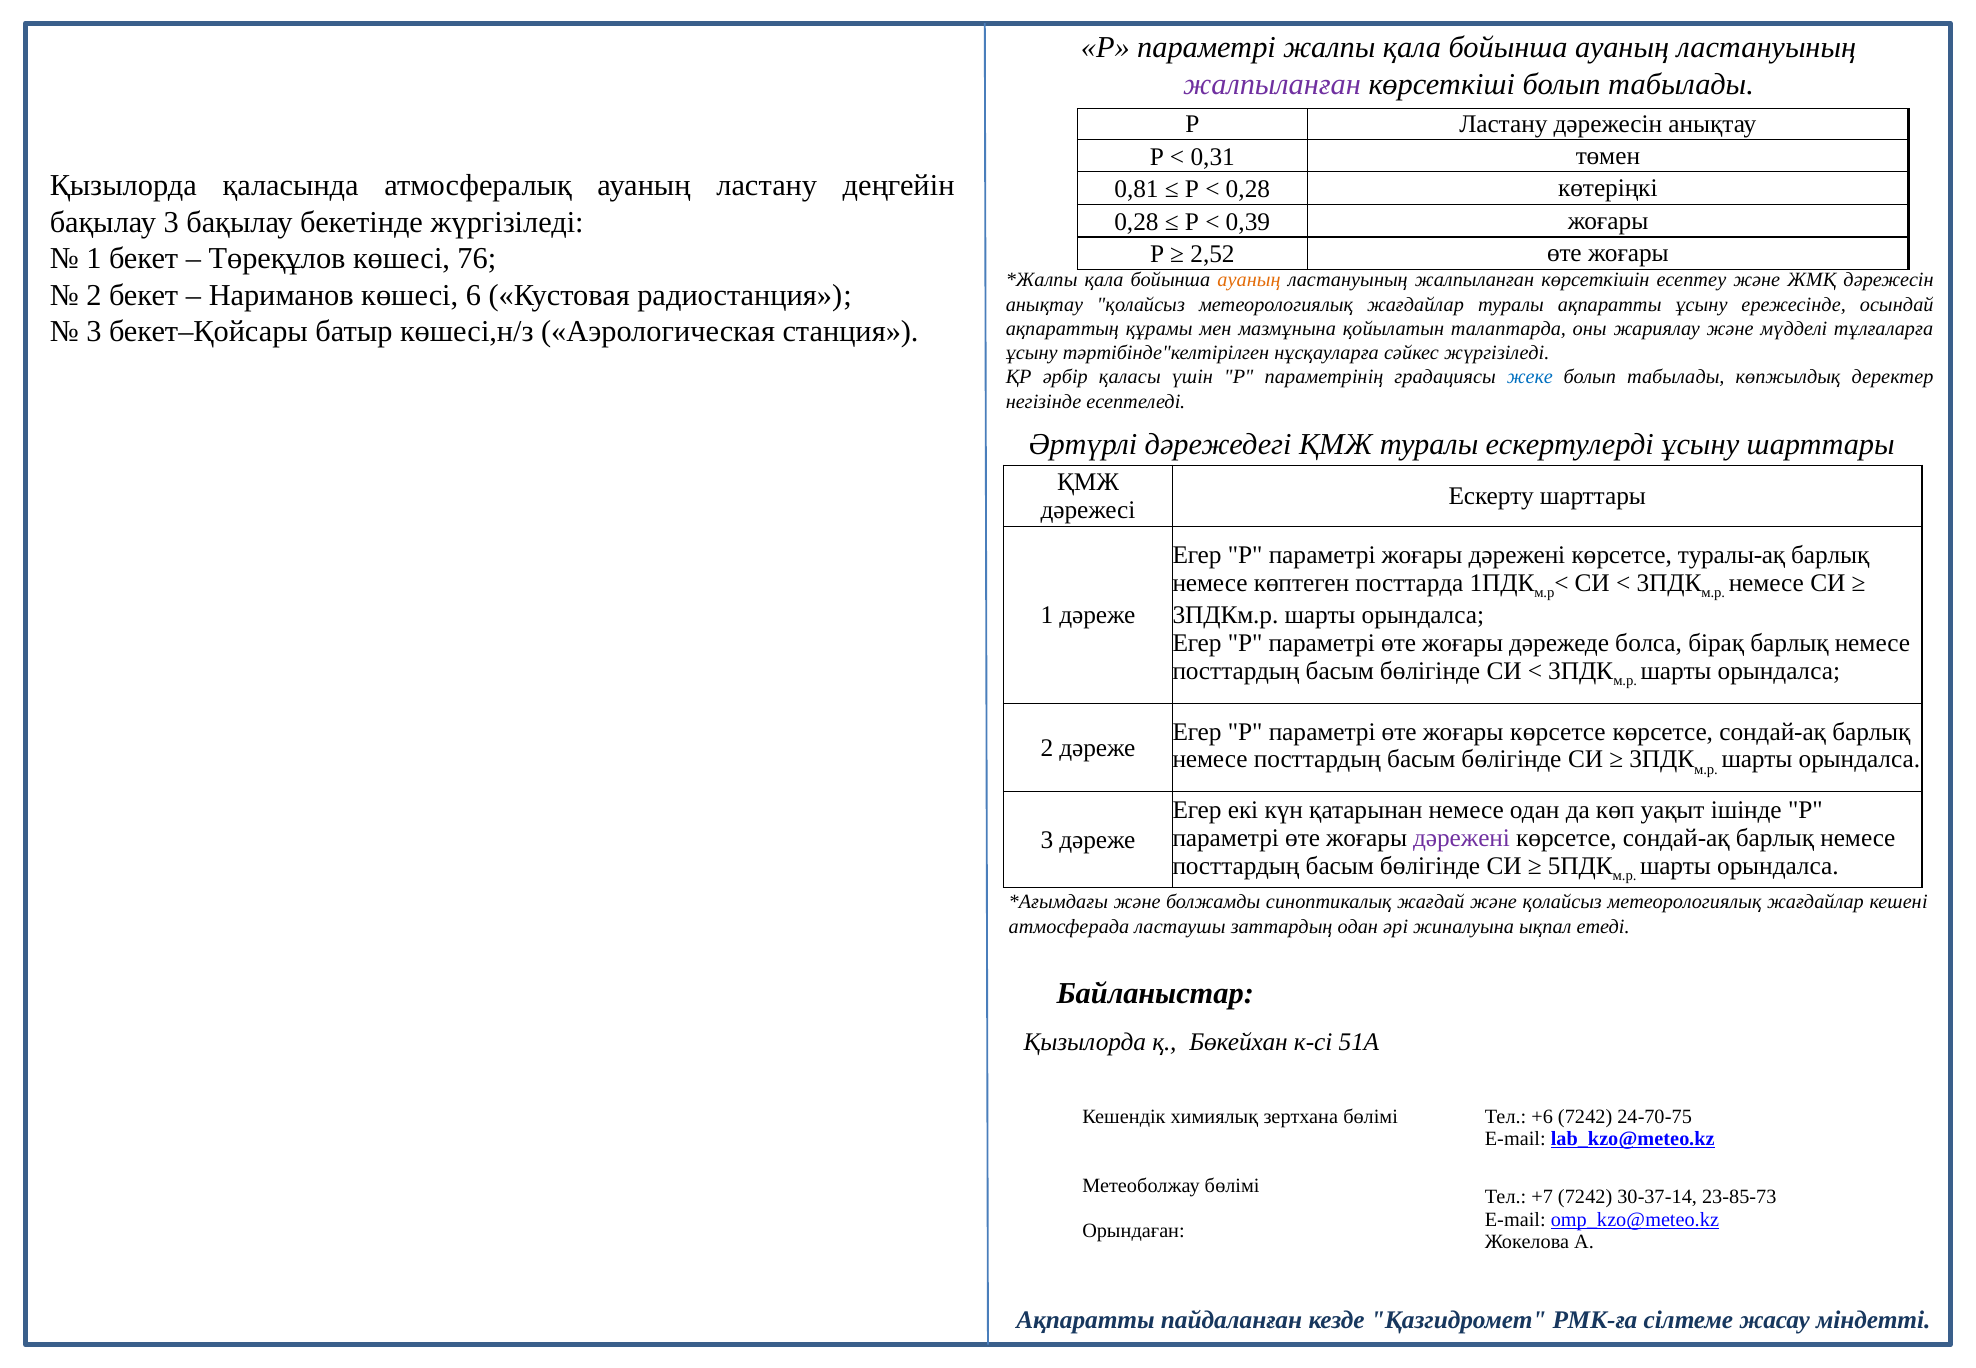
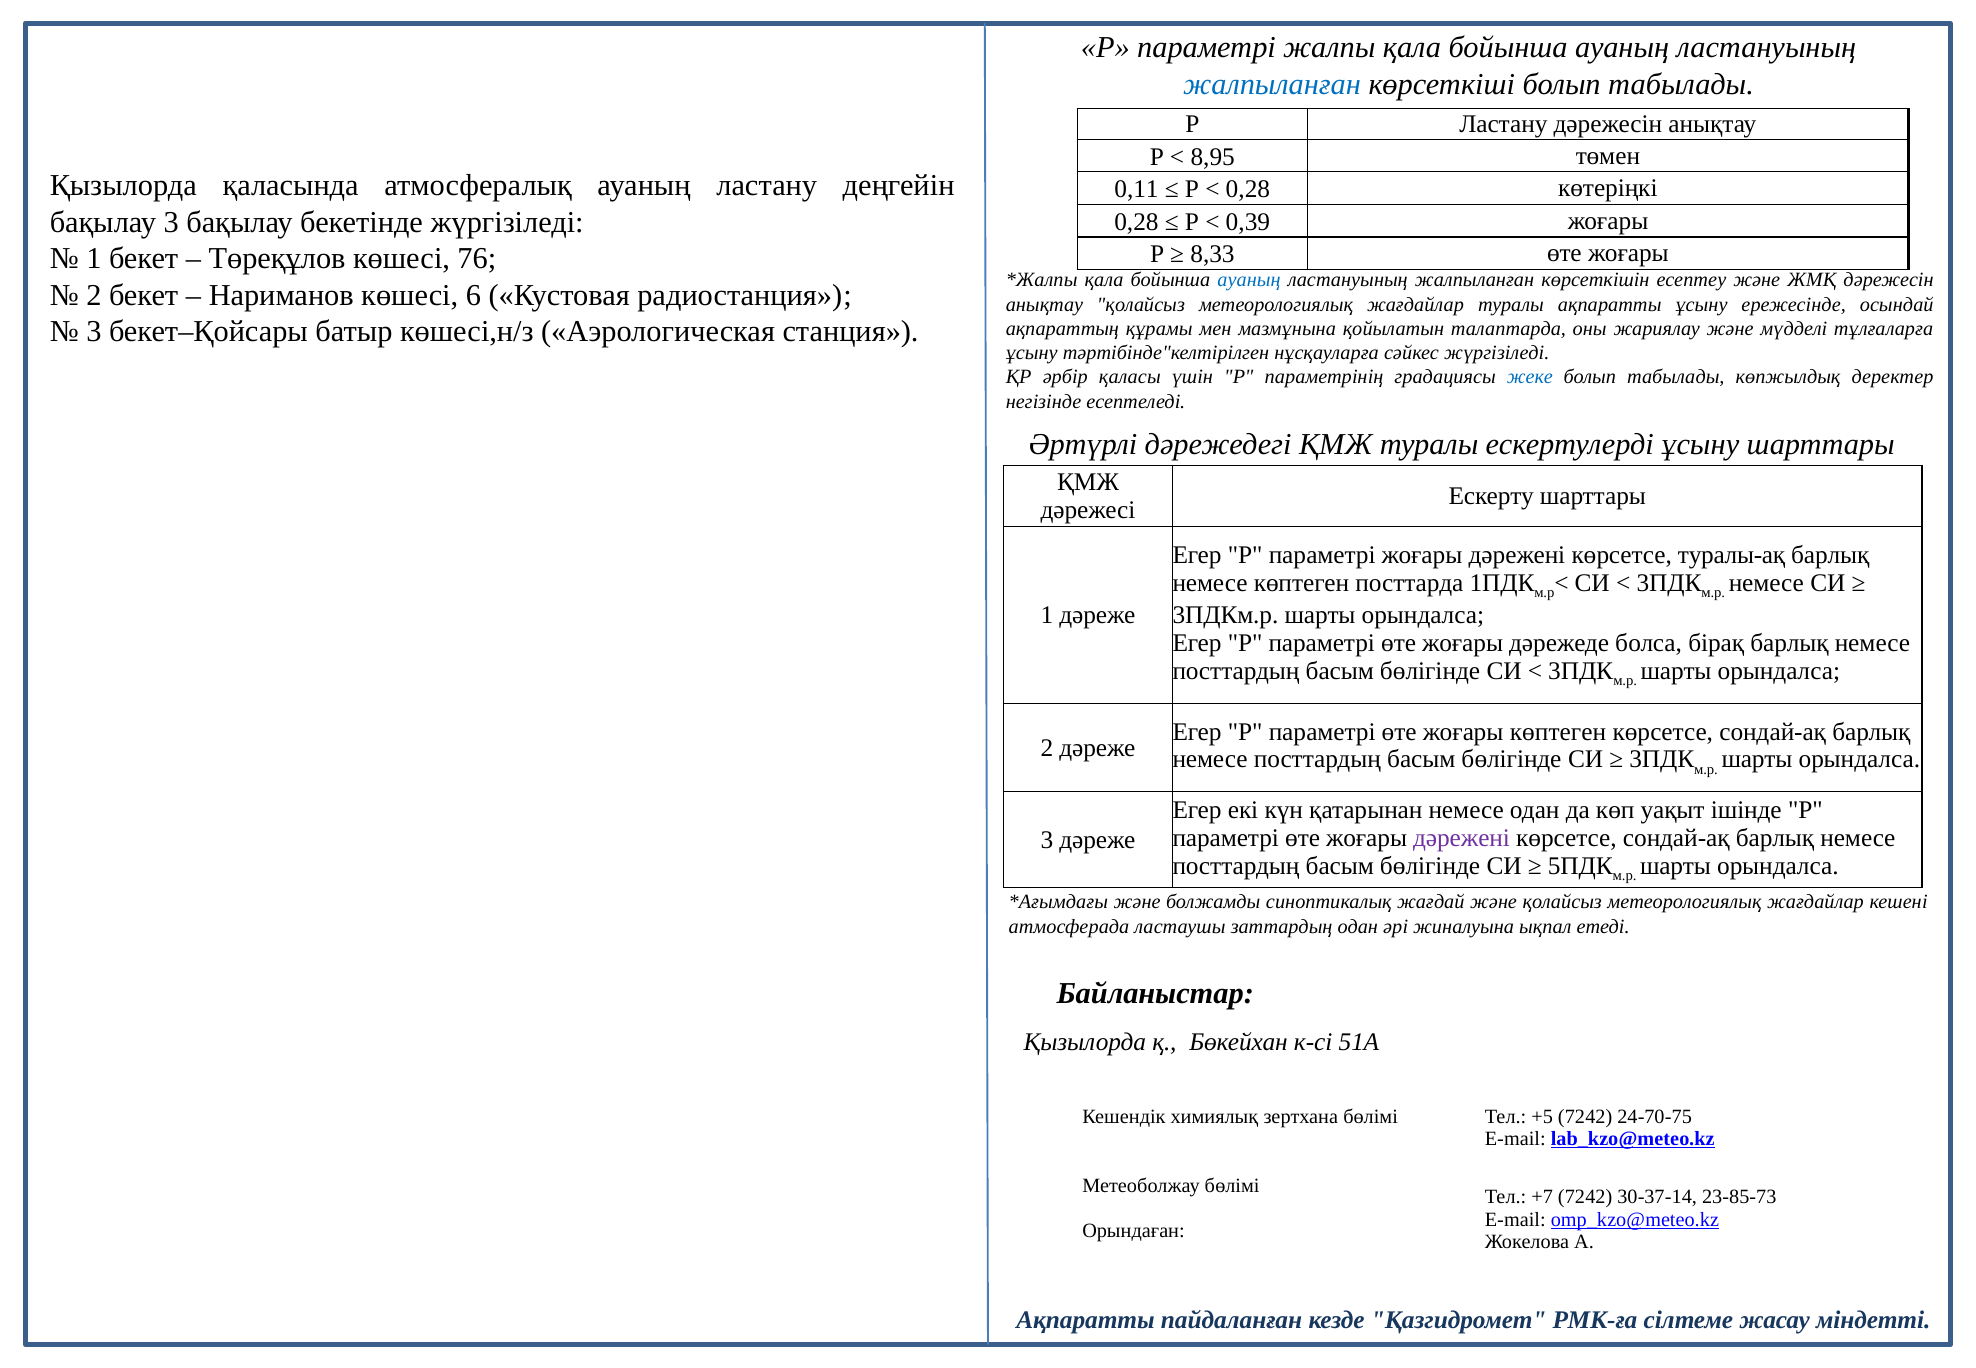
жалпыланған at (1272, 84) colour: purple -> blue
0,31: 0,31 -> 8,95
0,81: 0,81 -> 0,11
2,52: 2,52 -> 8,33
ауаның at (1249, 280) colour: orange -> blue
жоғары көрсетсе: көрсетсе -> көптеген
+6: +6 -> +5
